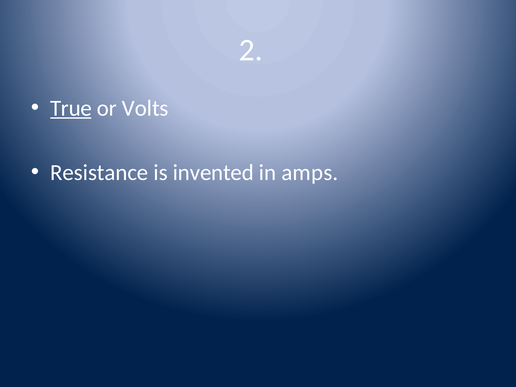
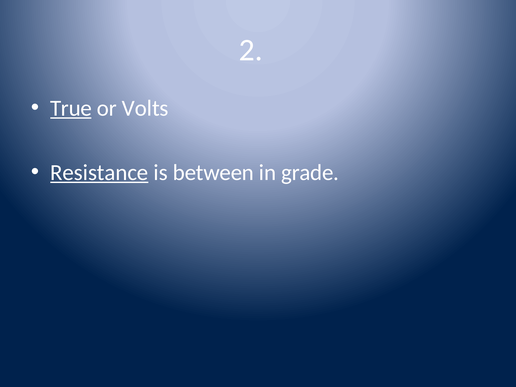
Resistance underline: none -> present
invented: invented -> between
amps: amps -> grade
